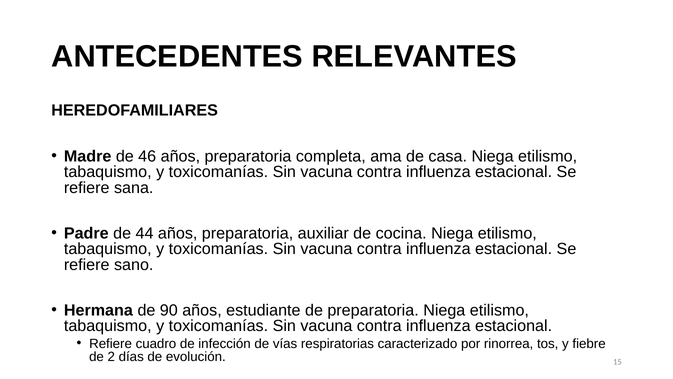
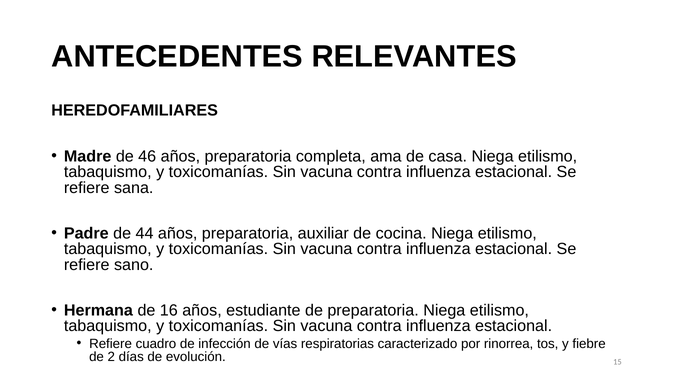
90: 90 -> 16
